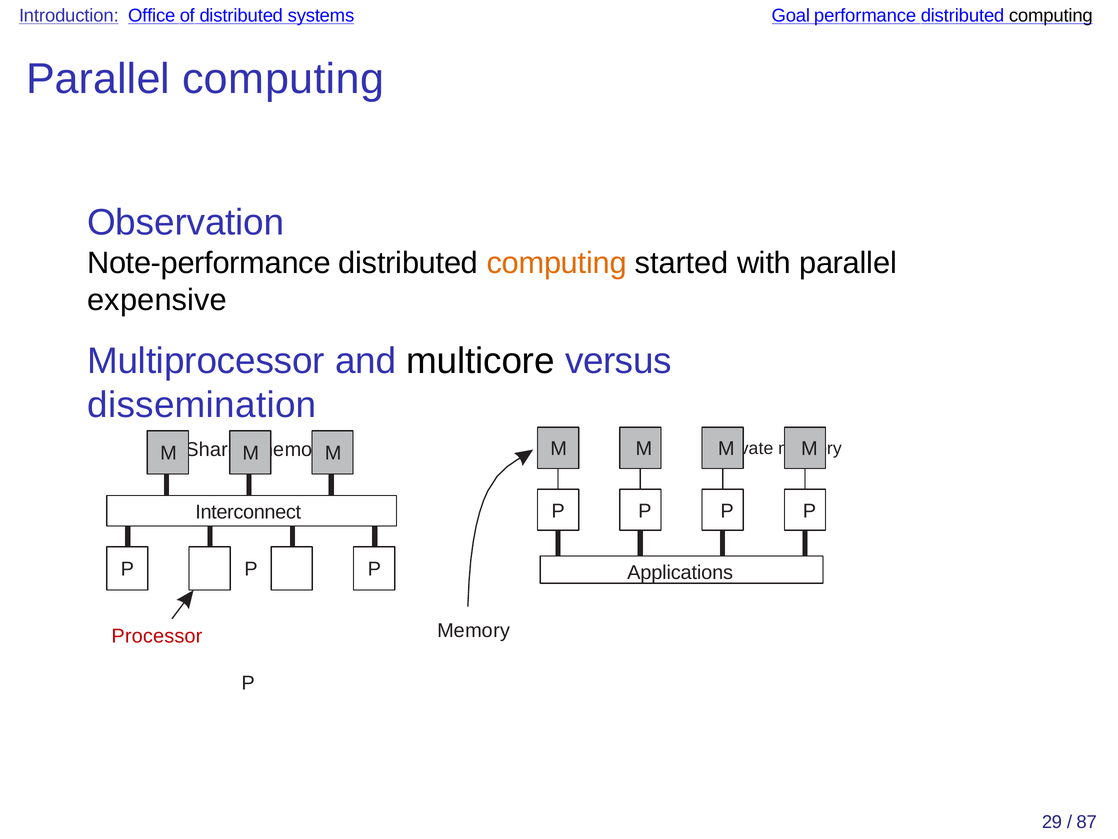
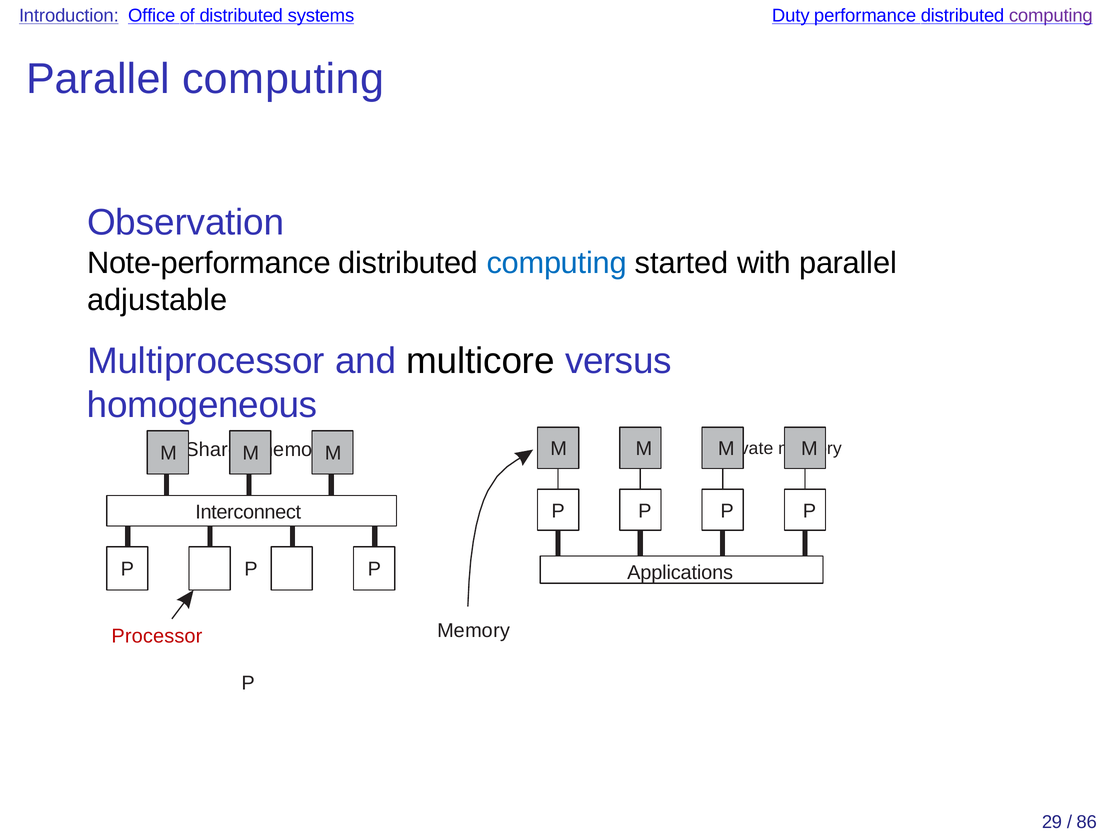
Goal: Goal -> Duty
computing at (1051, 15) colour: black -> purple
computing at (557, 263) colour: orange -> blue
expensive: expensive -> adjustable
dissemination: dissemination -> homogeneous
87: 87 -> 86
